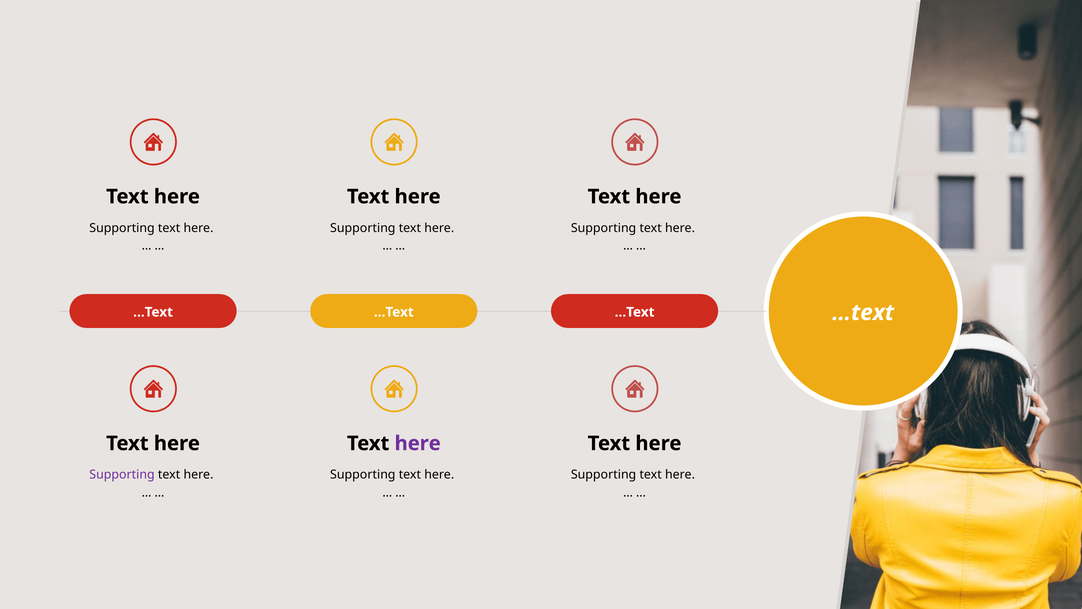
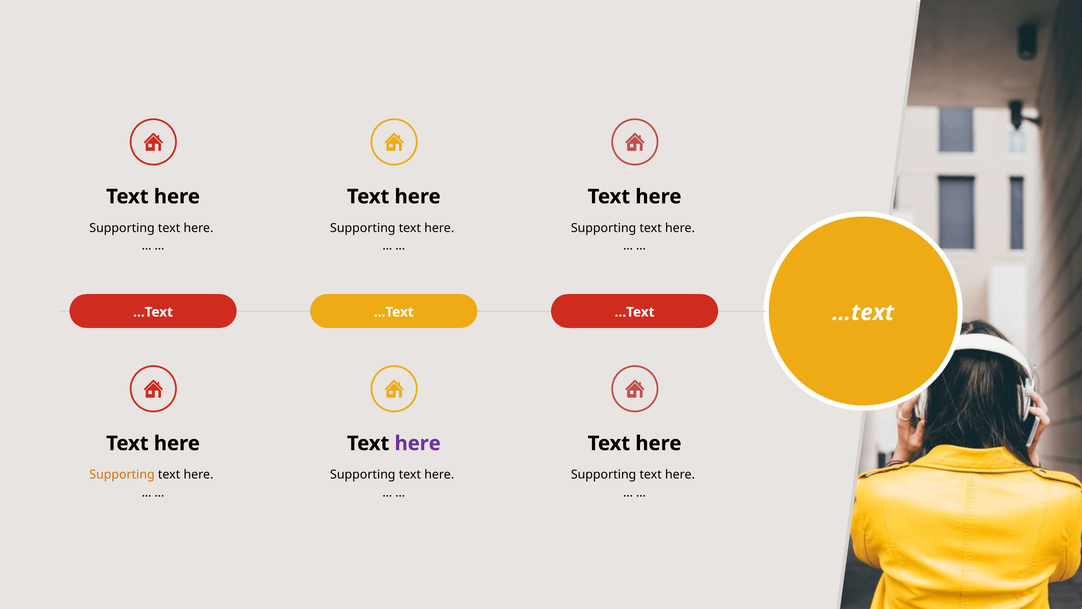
Supporting at (122, 475) colour: purple -> orange
